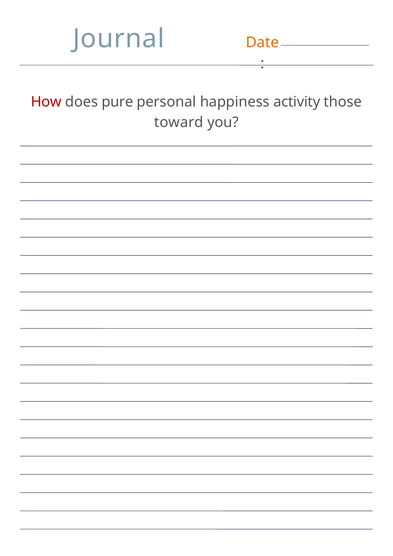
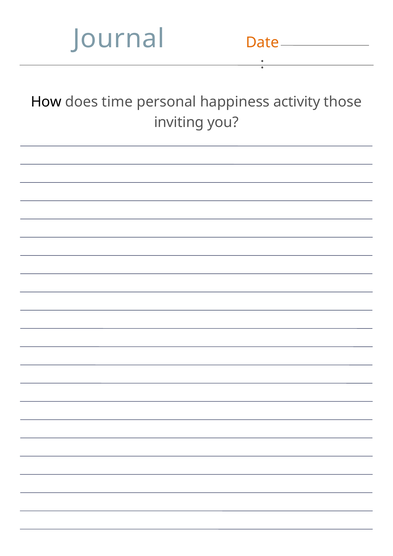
How colour: red -> black
pure: pure -> time
toward: toward -> inviting
